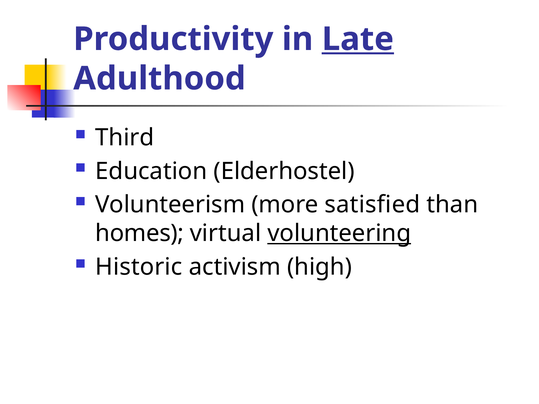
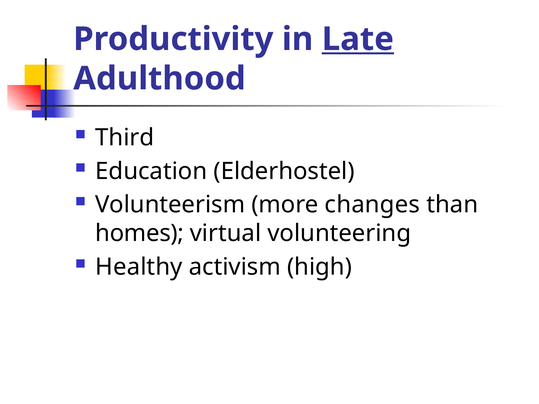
satisfied: satisfied -> changes
volunteering underline: present -> none
Historic: Historic -> Healthy
